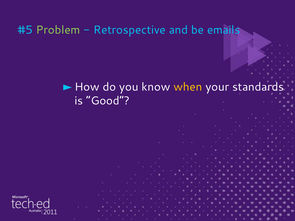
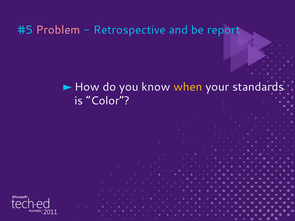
Problem colour: light green -> pink
emails: emails -> report
Good: Good -> Color
